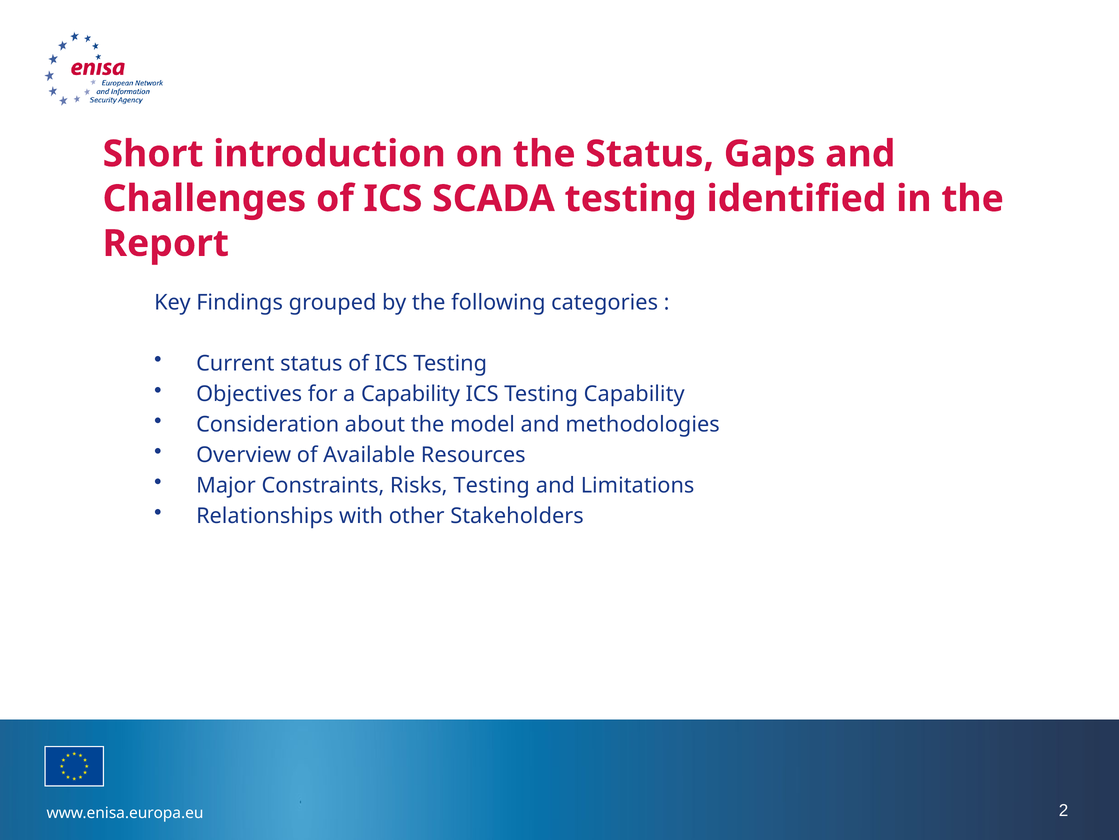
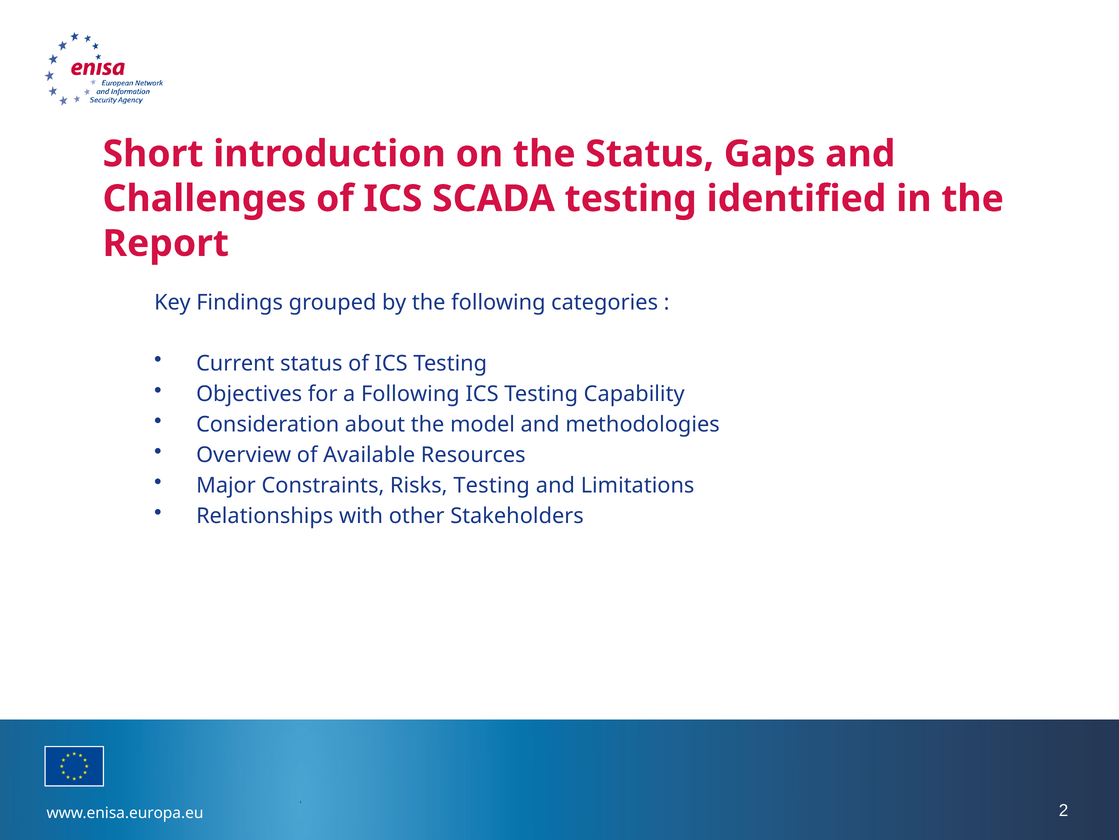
a Capability: Capability -> Following
